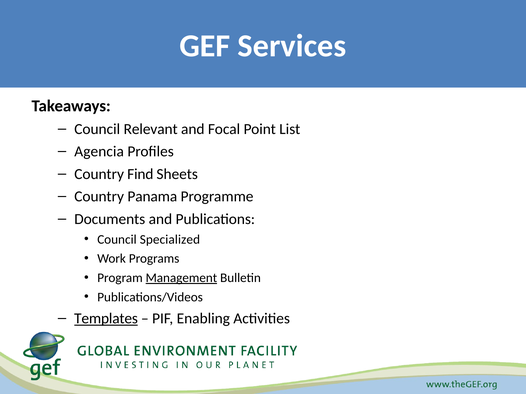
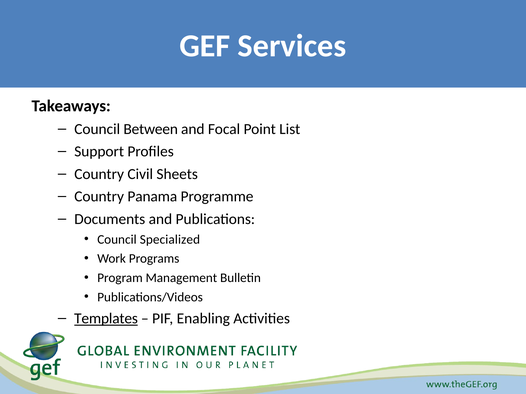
Relevant: Relevant -> Between
Agencia: Agencia -> Support
Find: Find -> Civil
Management underline: present -> none
